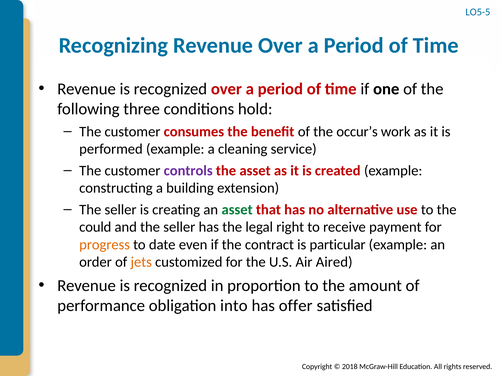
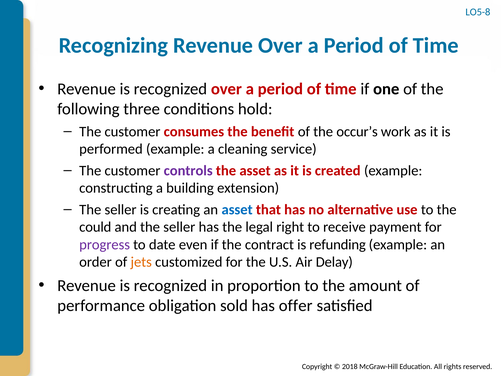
LO5-5: LO5-5 -> LO5-8
asset at (237, 209) colour: green -> blue
progress colour: orange -> purple
particular: particular -> refunding
Aired: Aired -> Delay
into: into -> sold
